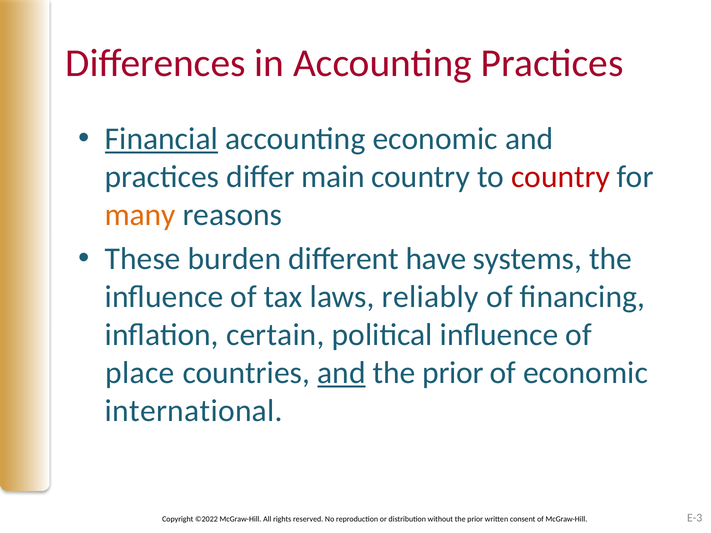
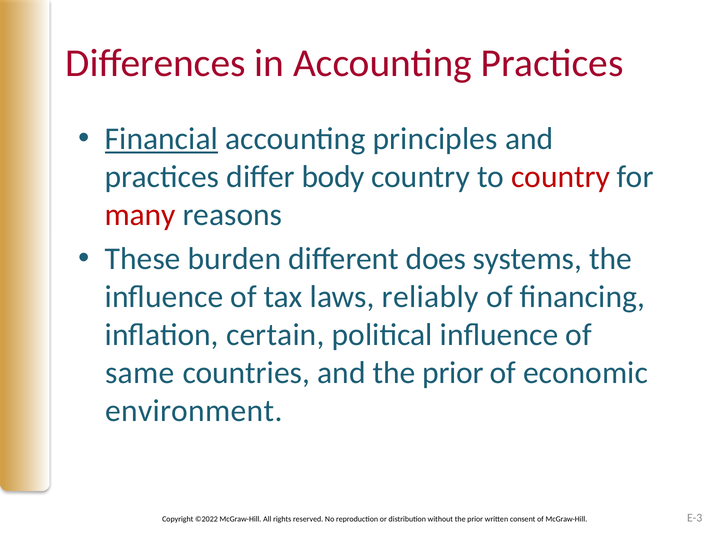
accounting economic: economic -> principles
main: main -> body
many colour: orange -> red
have: have -> does
place: place -> same
and at (341, 373) underline: present -> none
international: international -> environment
